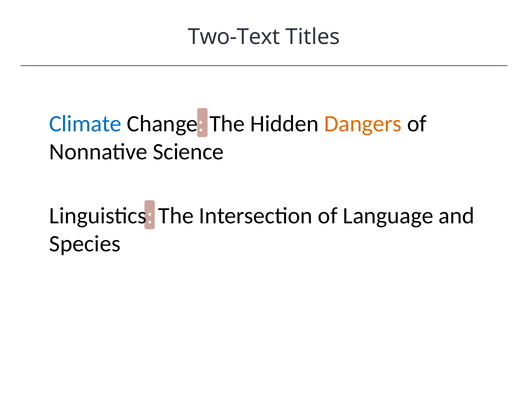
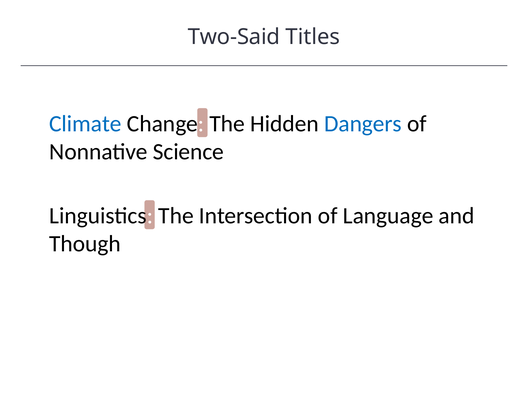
Two-Text: Two-Text -> Two-Said
Dangers colour: orange -> blue
Species: Species -> Though
